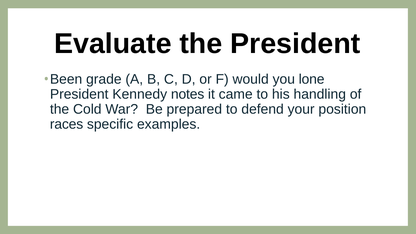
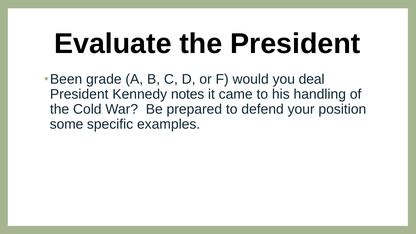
lone: lone -> deal
races: races -> some
